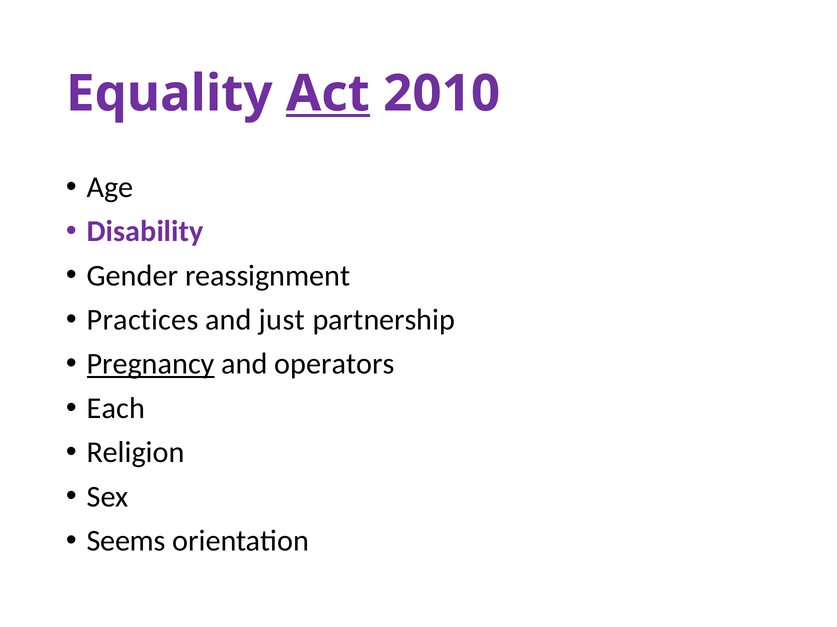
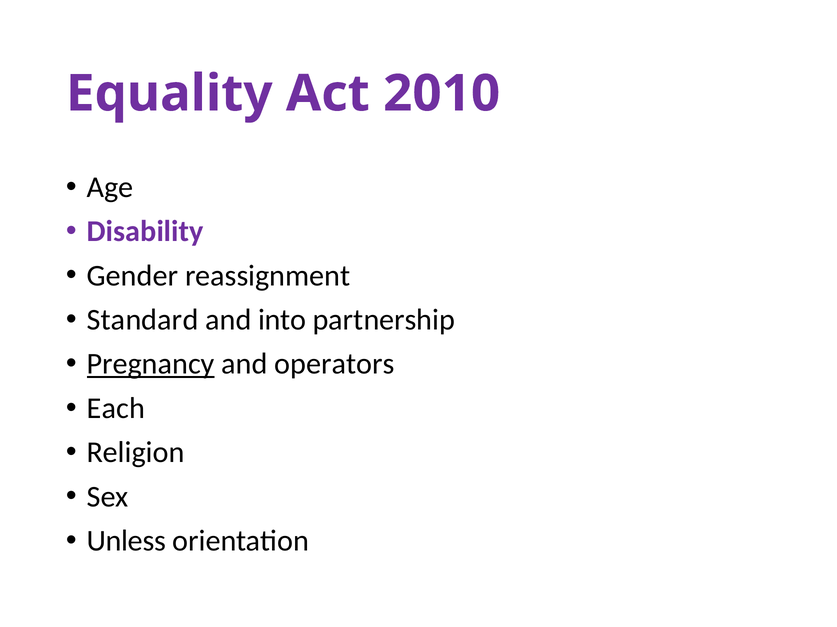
Act underline: present -> none
Practices: Practices -> Standard
just: just -> into
Seems: Seems -> Unless
